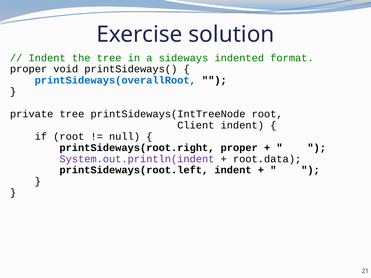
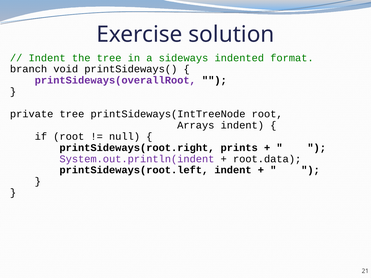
proper at (29, 69): proper -> branch
printSideways(overallRoot colour: blue -> purple
Client: Client -> Arrays
printSideways(root.right proper: proper -> prints
